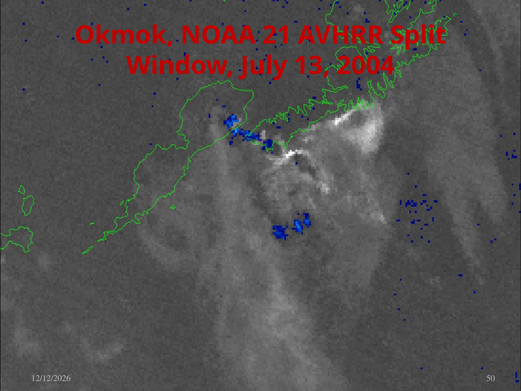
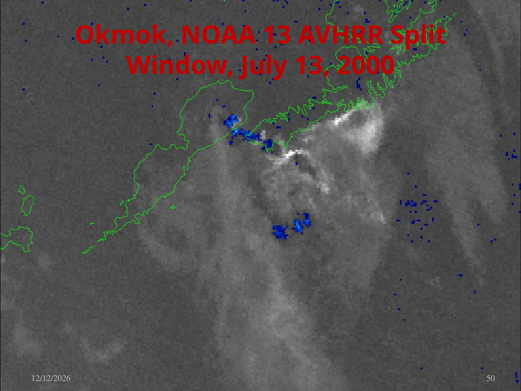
NOAA 21: 21 -> 13
2004: 2004 -> 2000
